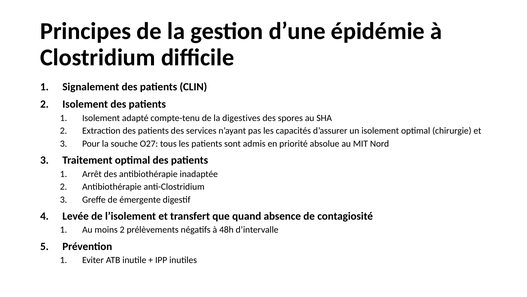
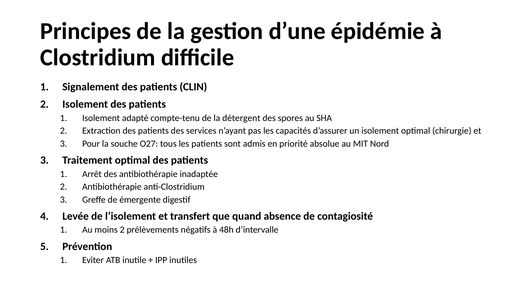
digestives: digestives -> détergent
